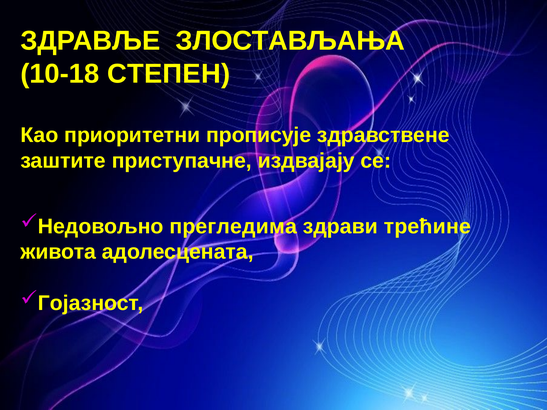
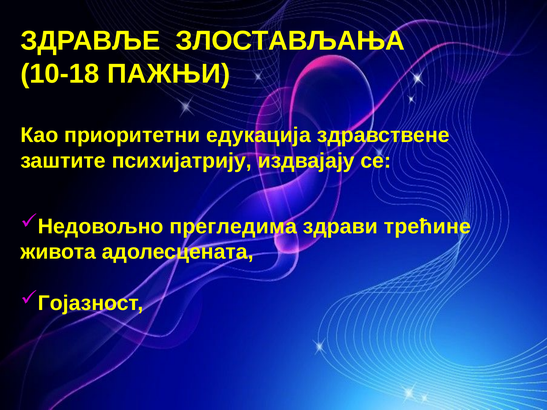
СТЕПЕН: СТЕПЕН -> ПАЖЊИ
прописује: прописује -> едукација
приступачне: приступачне -> психијатрију
